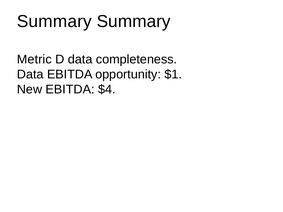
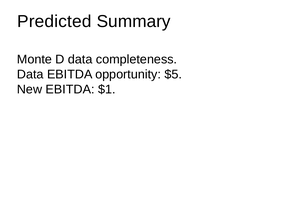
Summary at (54, 21): Summary -> Predicted
Metric: Metric -> Monte
$1: $1 -> $5
$4: $4 -> $1
